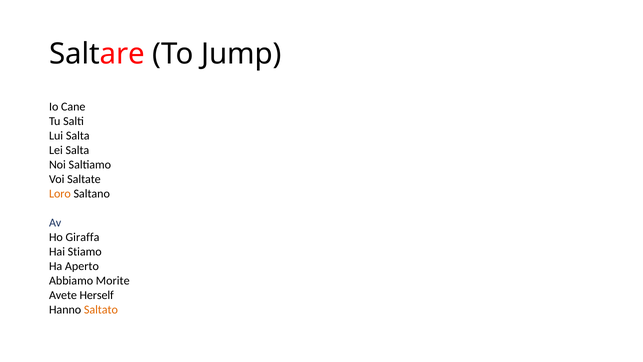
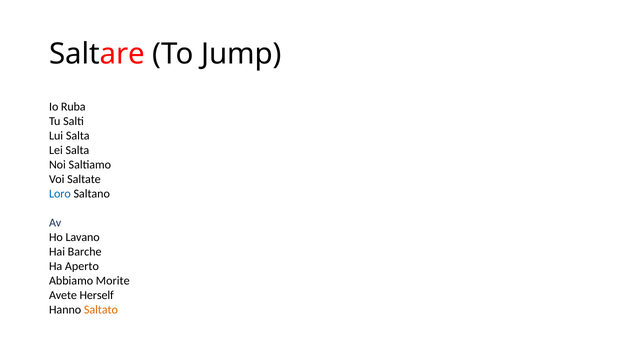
Cane: Cane -> Ruba
Loro colour: orange -> blue
Giraffa: Giraffa -> Lavano
Stiamo: Stiamo -> Barche
